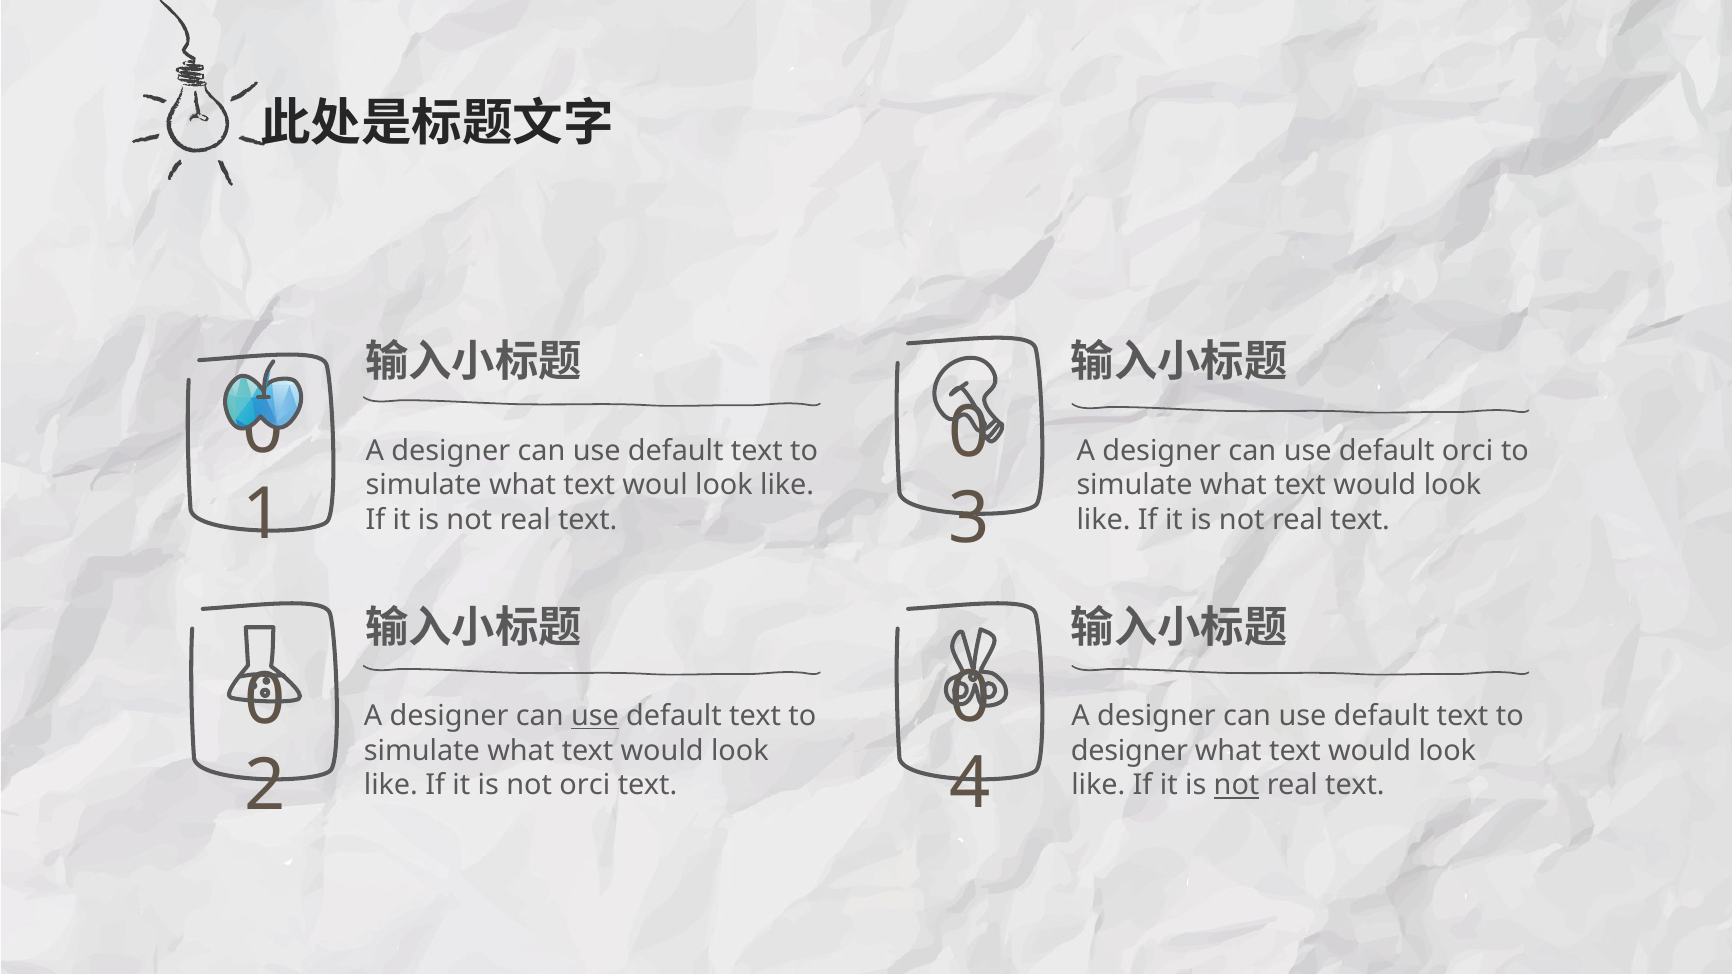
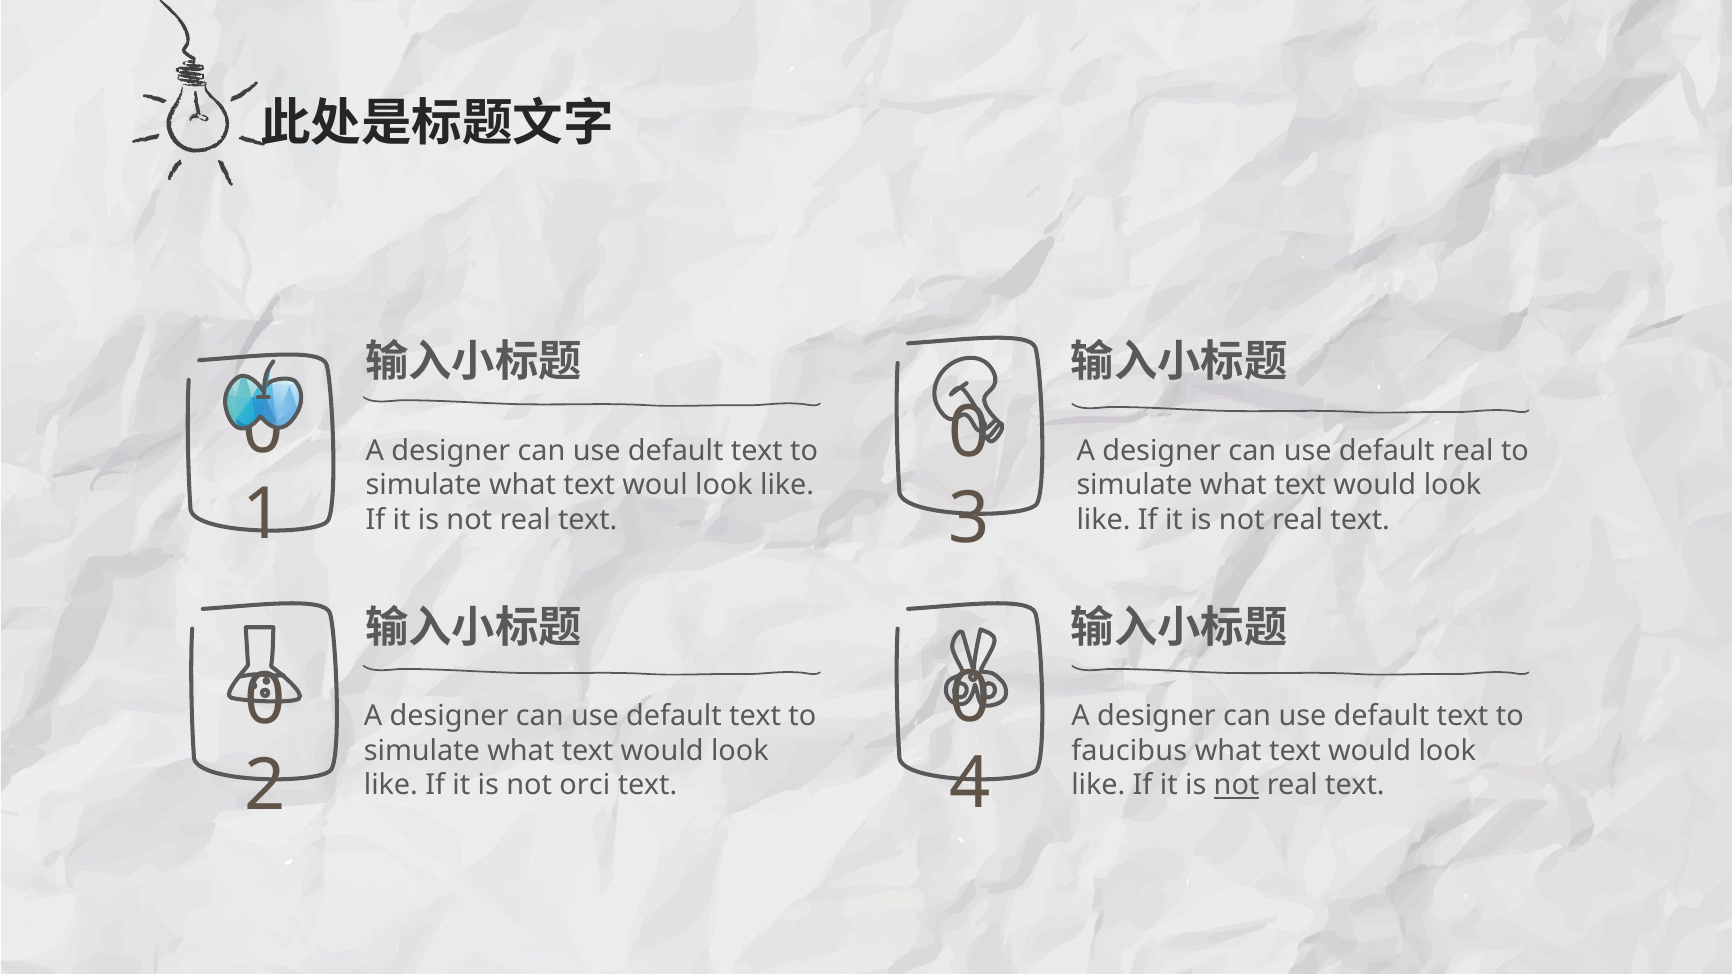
default orci: orci -> real
use at (595, 716) underline: present -> none
designer at (1129, 751): designer -> faucibus
